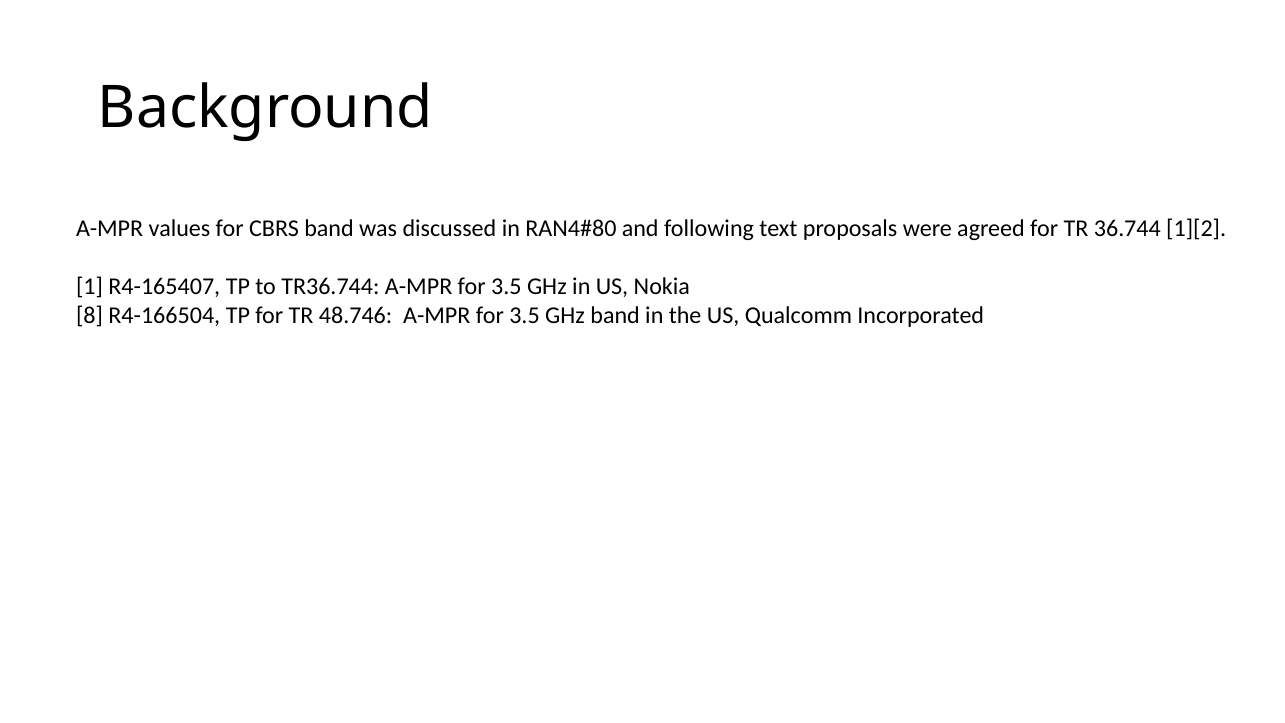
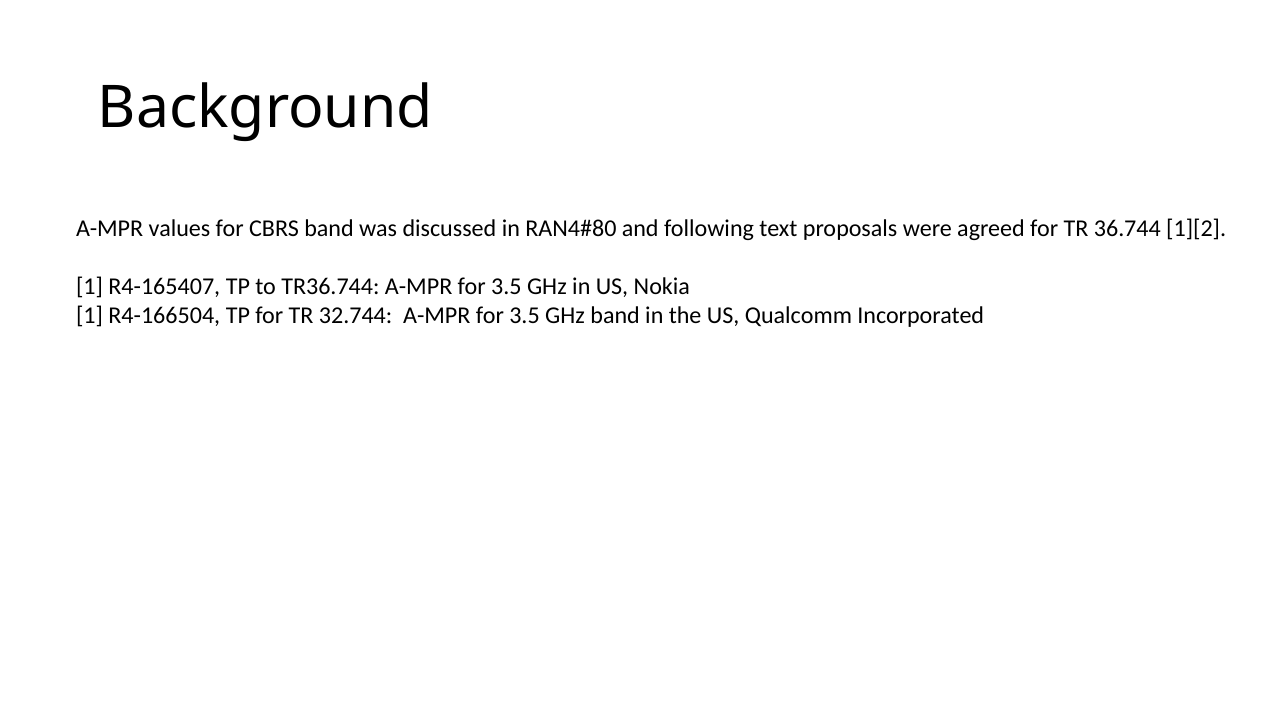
8 at (90, 315): 8 -> 1
48.746: 48.746 -> 32.744
